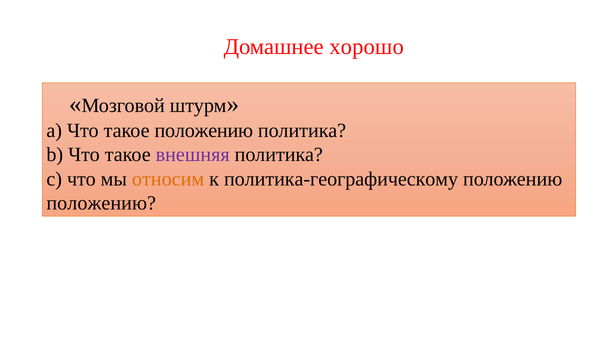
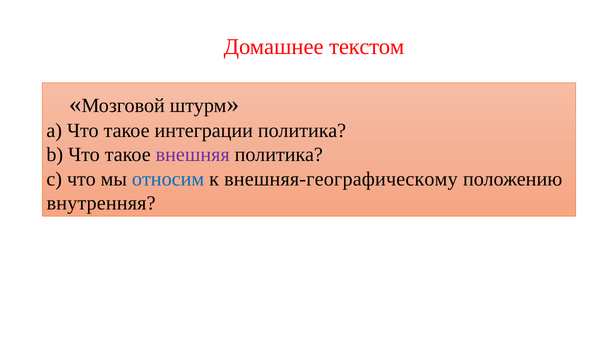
хорошо: хорошо -> текстом
такое положению: положению -> интеграции
относим colour: orange -> blue
политика-географическому: политика-географическому -> внешняя-географическому
положению at (101, 203): положению -> внутренняя
